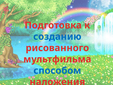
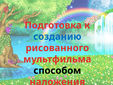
способом colour: blue -> black
